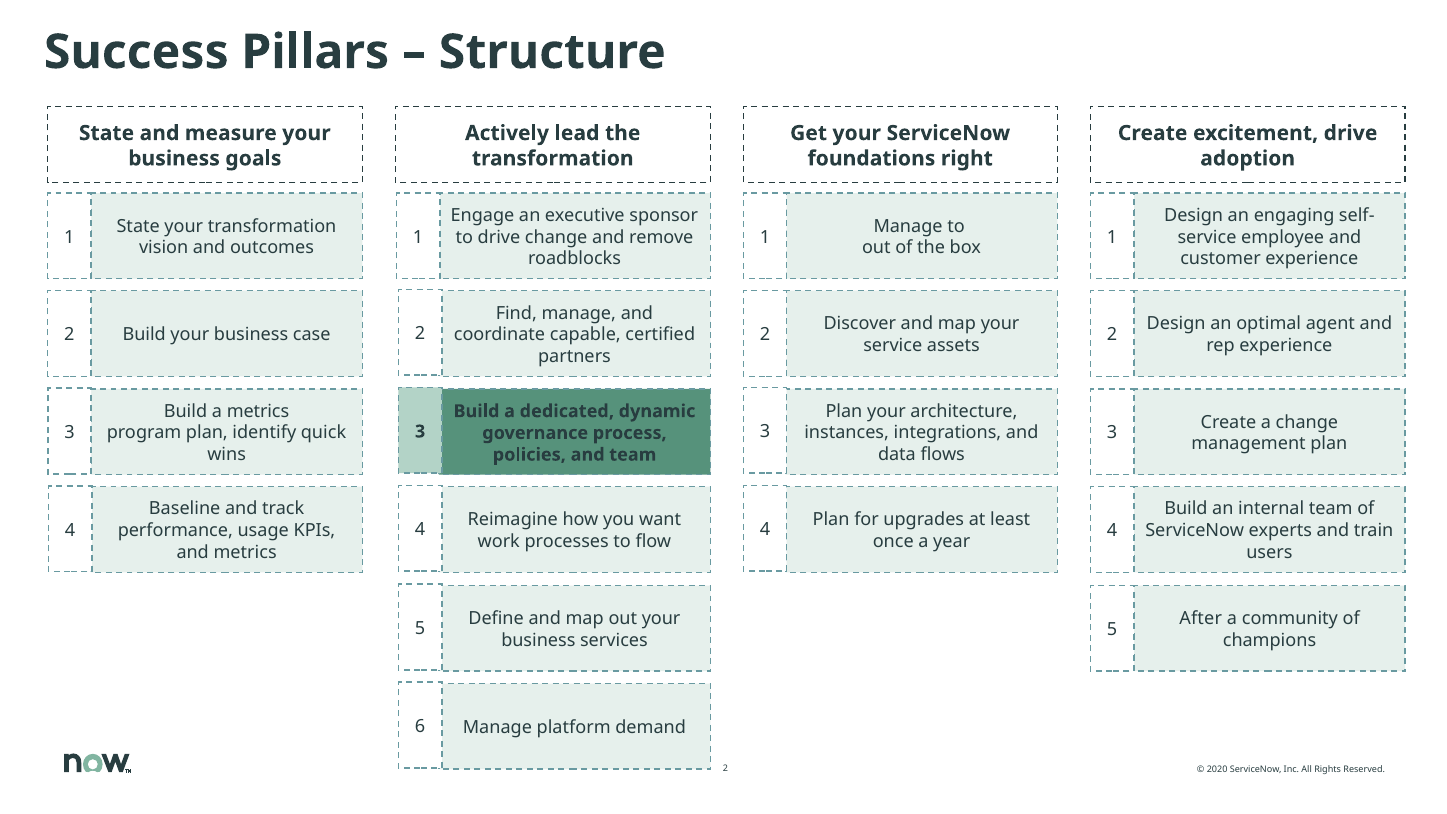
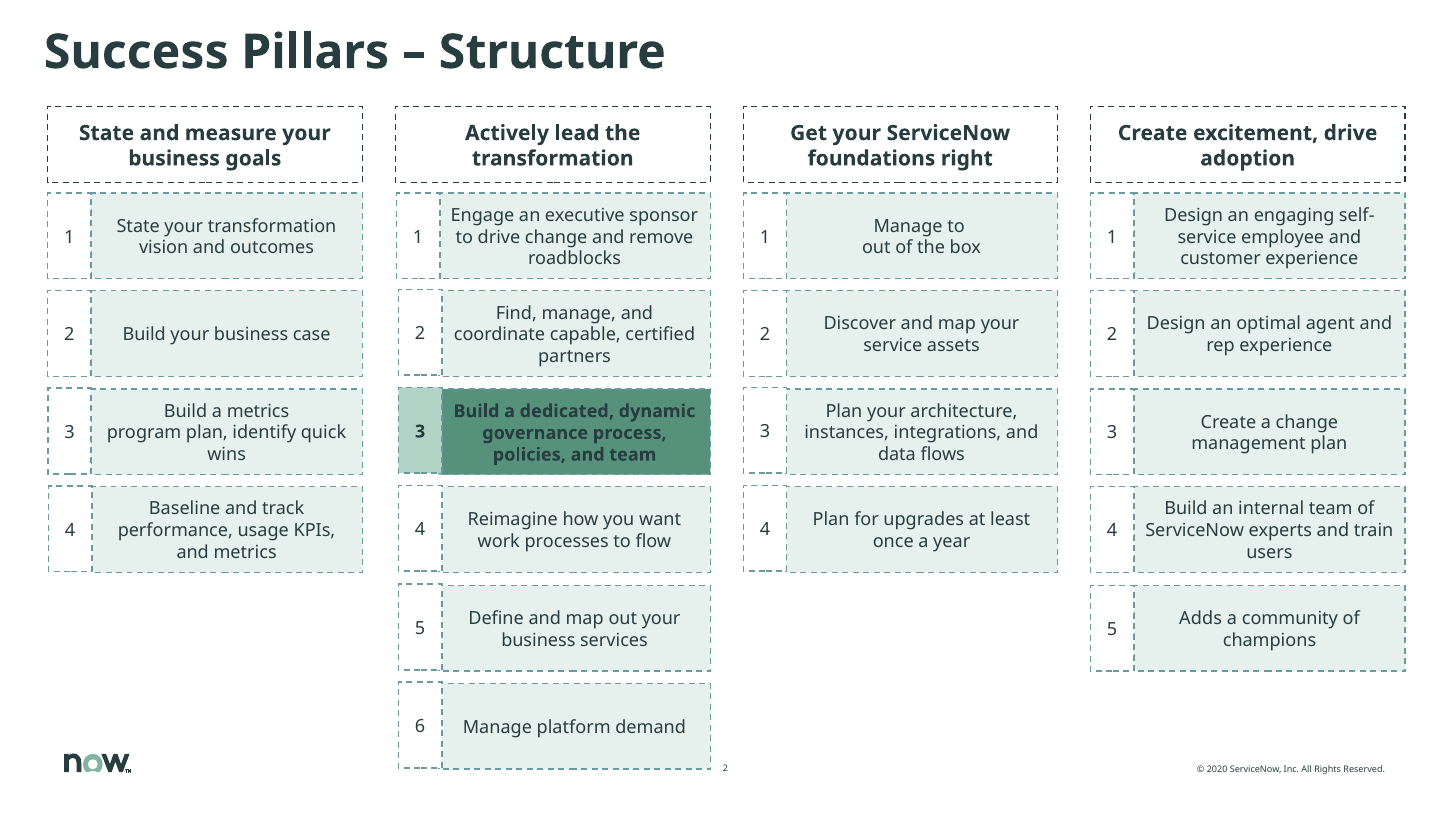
After: After -> Adds
